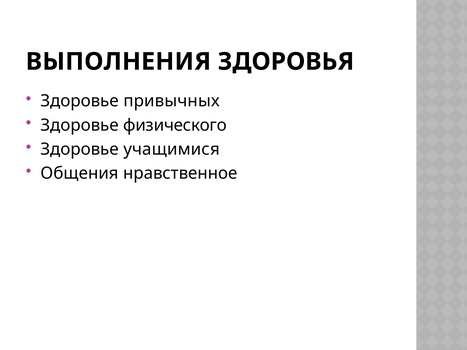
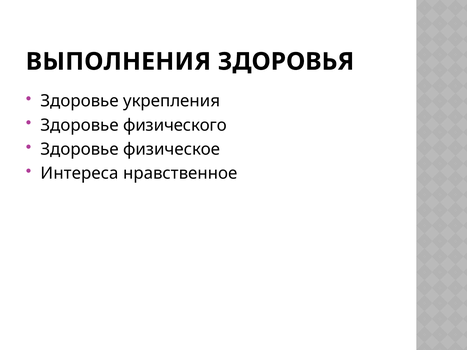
привычных: привычных -> укрепления
учащимися: учащимися -> физическое
Общения: Общения -> Интереса
